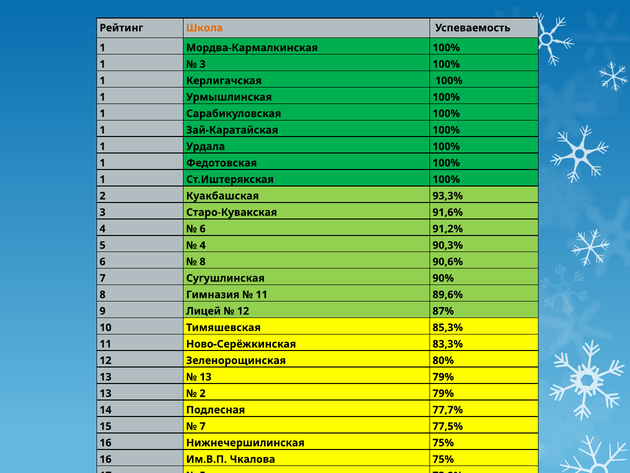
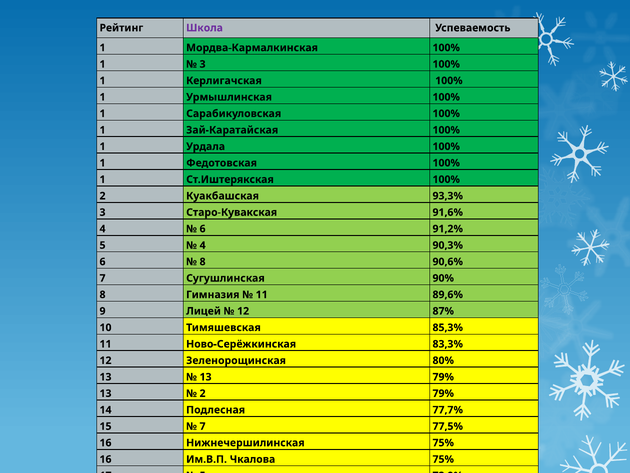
Школа colour: orange -> purple
